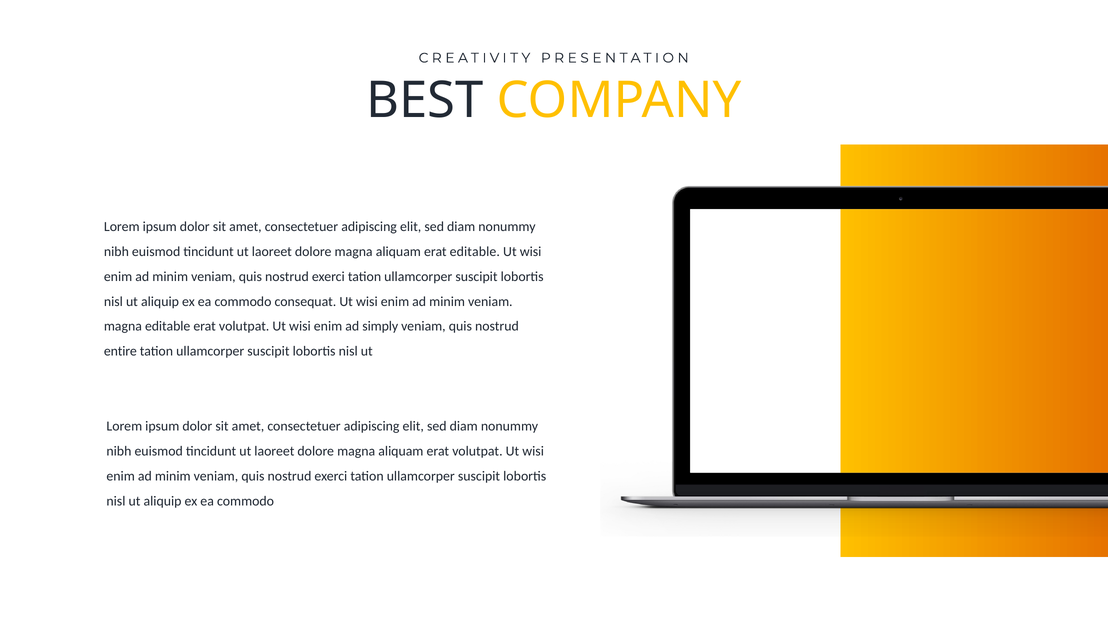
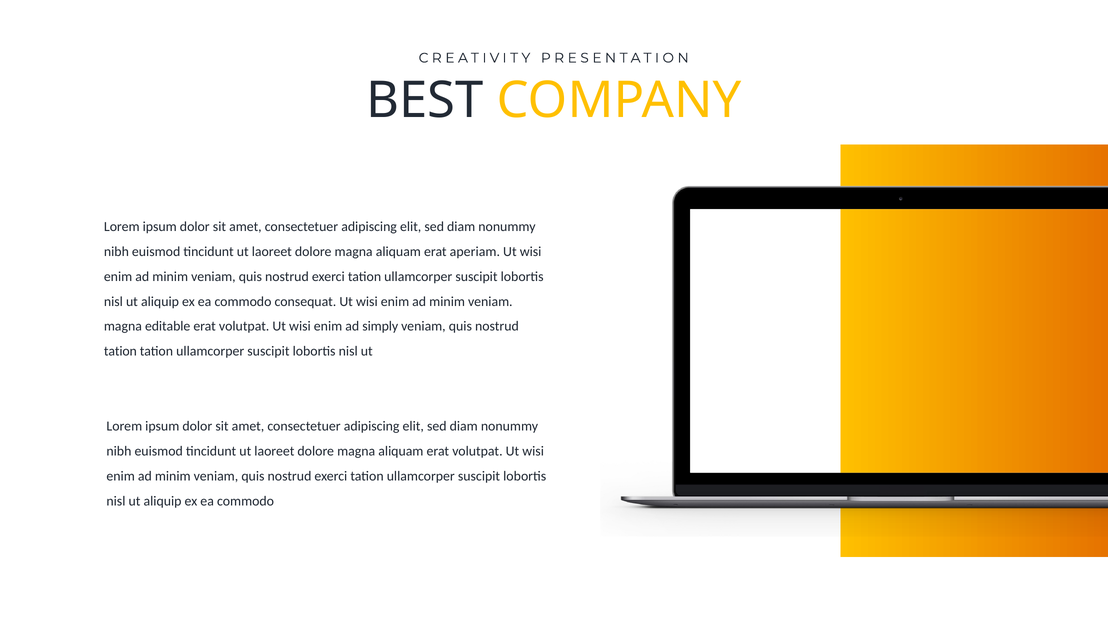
erat editable: editable -> aperiam
entire at (120, 351): entire -> tation
